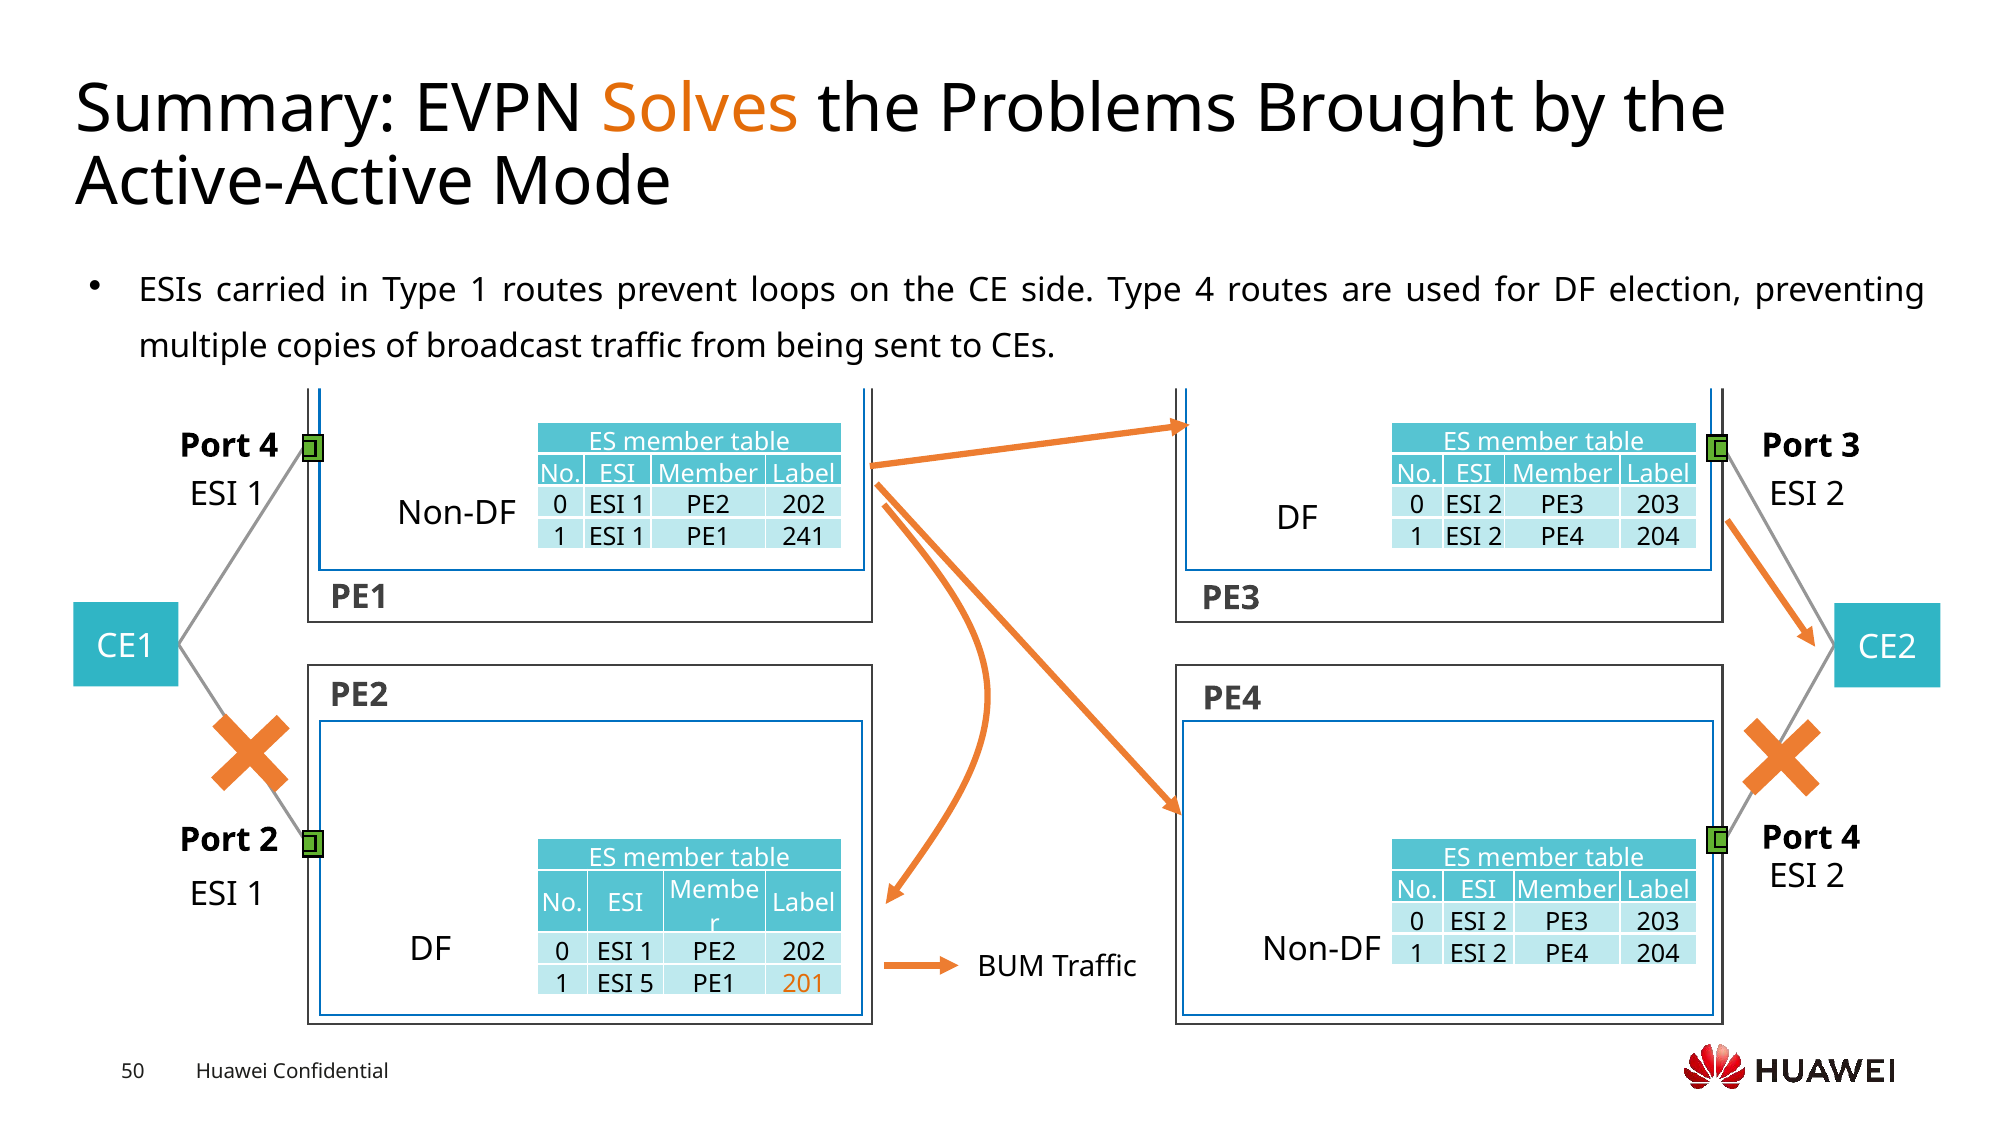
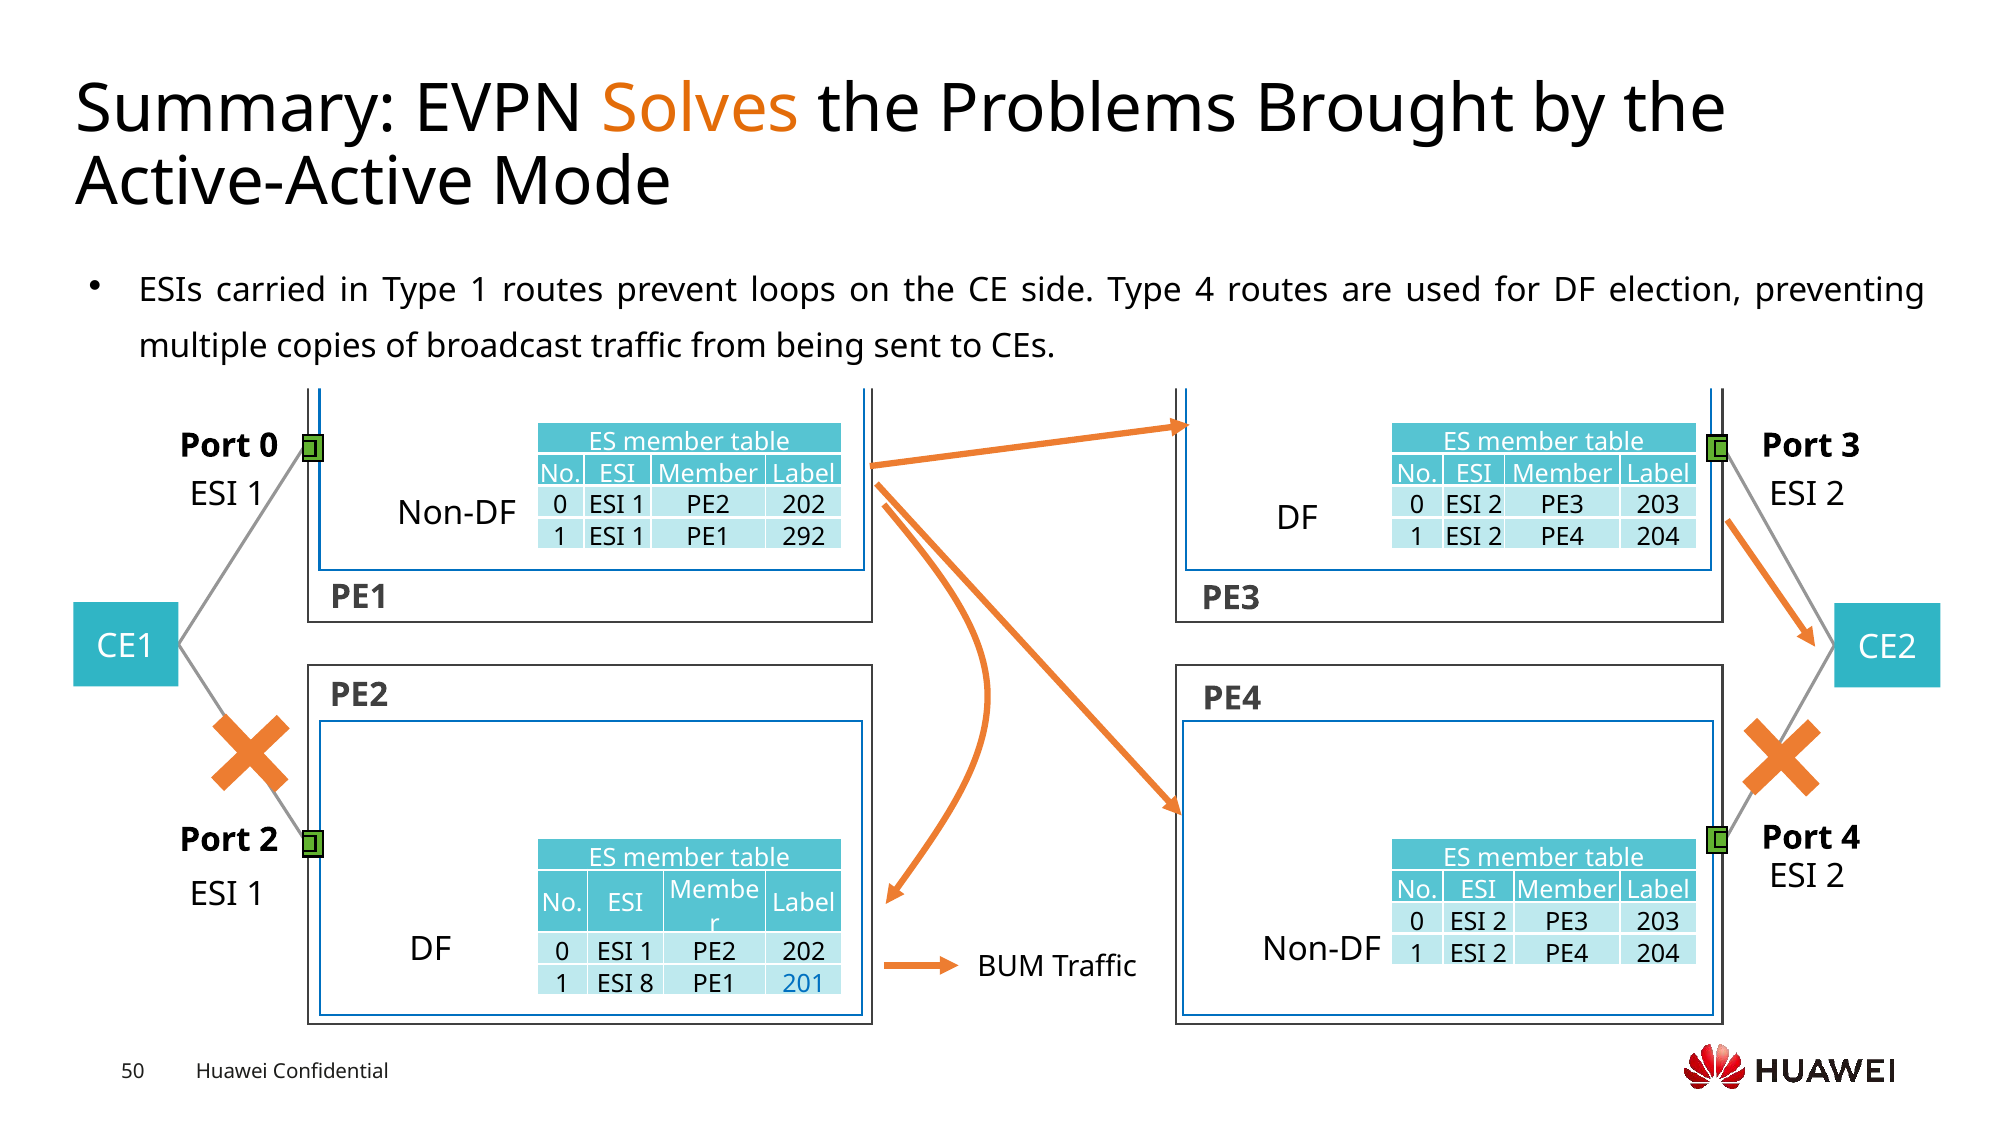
4 at (269, 446): 4 -> 0
241: 241 -> 292
5: 5 -> 8
201 colour: orange -> blue
